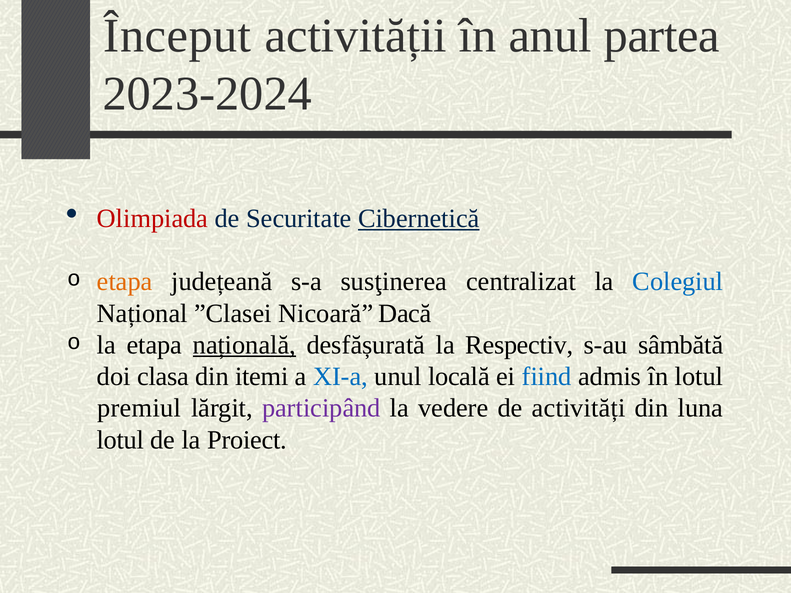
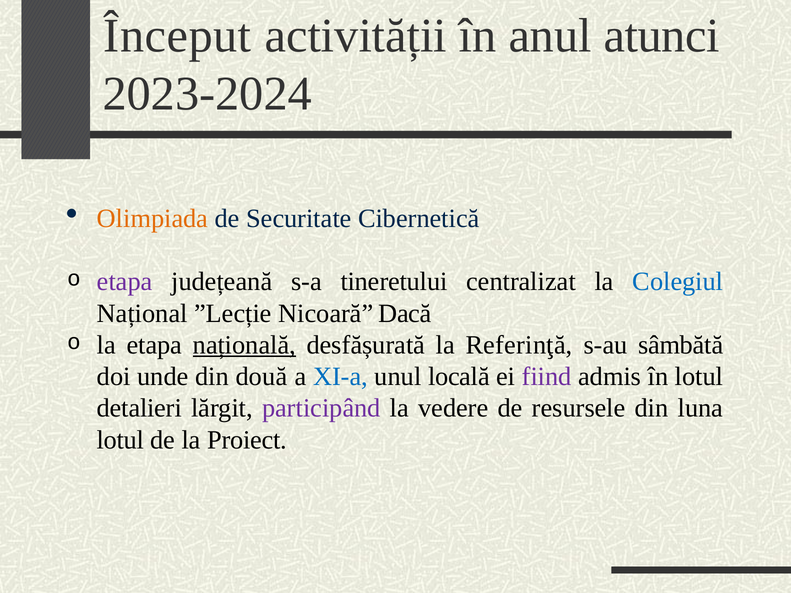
partea: partea -> atunci
Olimpiada colour: red -> orange
Cibernetică underline: present -> none
etapa at (125, 282) colour: orange -> purple
susţinerea: susţinerea -> tineretului
”Clasei: ”Clasei -> ”Lecție
Respectiv: Respectiv -> Referinţă
clasa: clasa -> unde
itemi: itemi -> două
fiind colour: blue -> purple
premiul: premiul -> detalieri
activități: activități -> resursele
